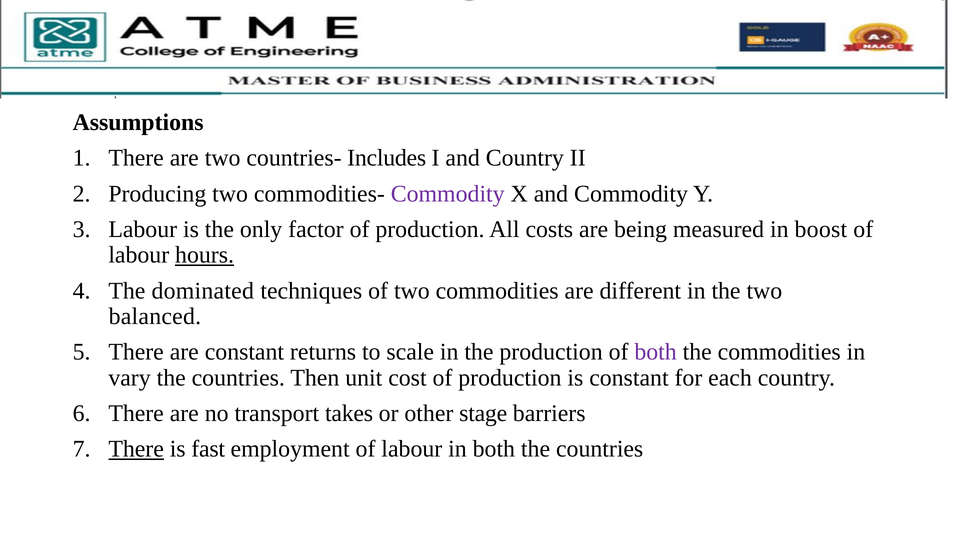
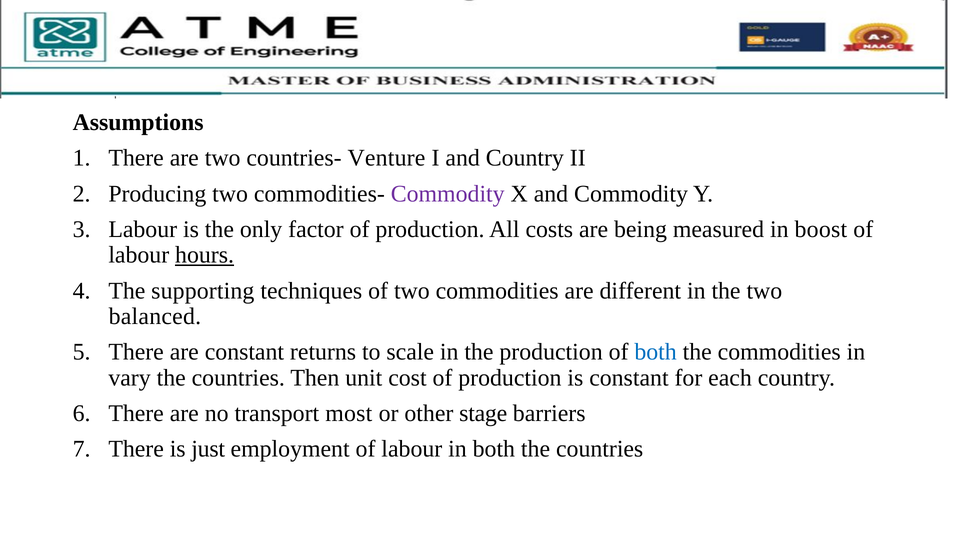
Includes: Includes -> Venture
dominated: dominated -> supporting
both at (656, 352) colour: purple -> blue
takes: takes -> most
There at (136, 449) underline: present -> none
fast: fast -> just
